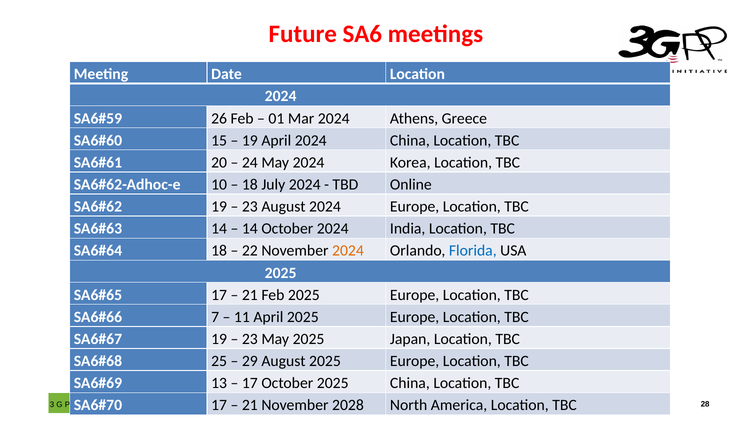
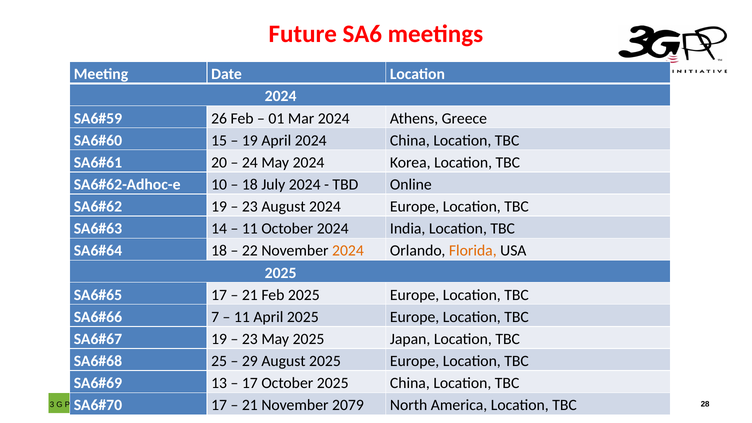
14 at (250, 229): 14 -> 11
Florida colour: blue -> orange
2028: 2028 -> 2079
